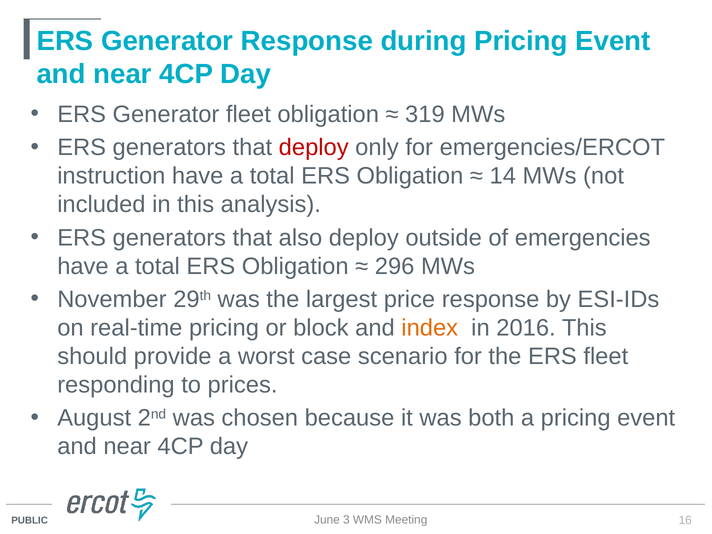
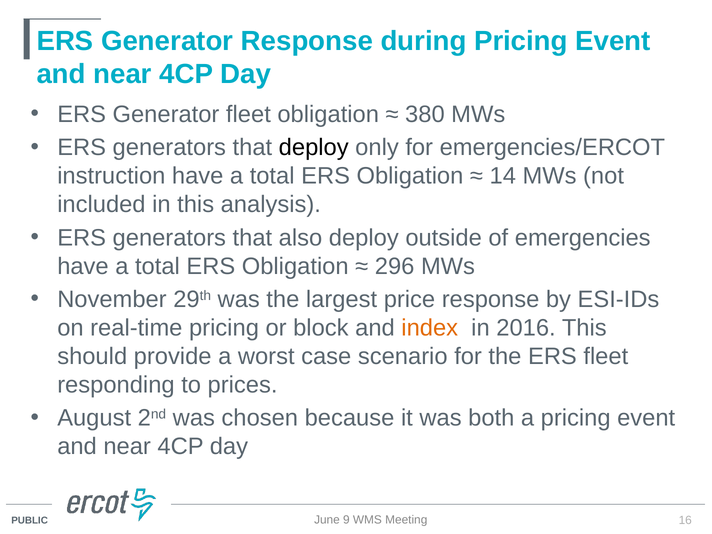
319: 319 -> 380
deploy at (314, 148) colour: red -> black
3: 3 -> 9
